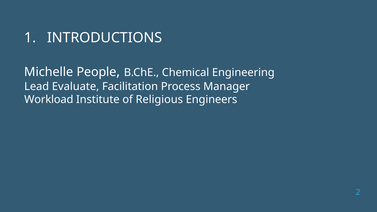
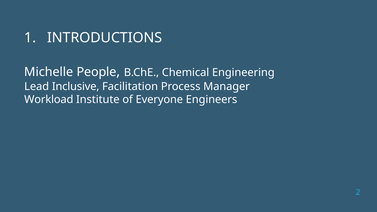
Evaluate: Evaluate -> Inclusive
Religious: Religious -> Everyone
